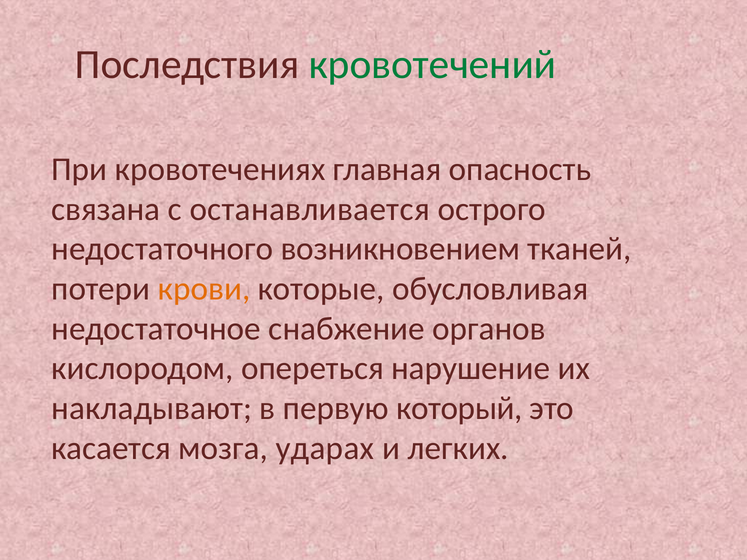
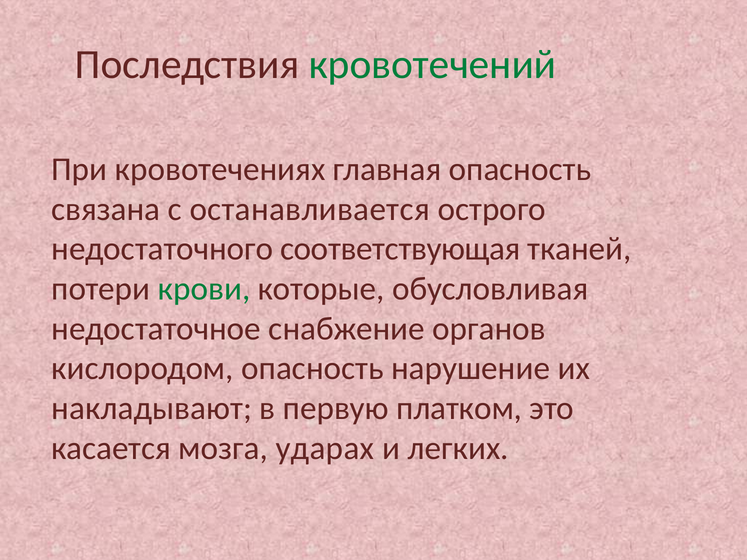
возникновением: возникновением -> соответствующая
крови colour: orange -> green
кислородом опереться: опереться -> опасность
который: который -> платком
